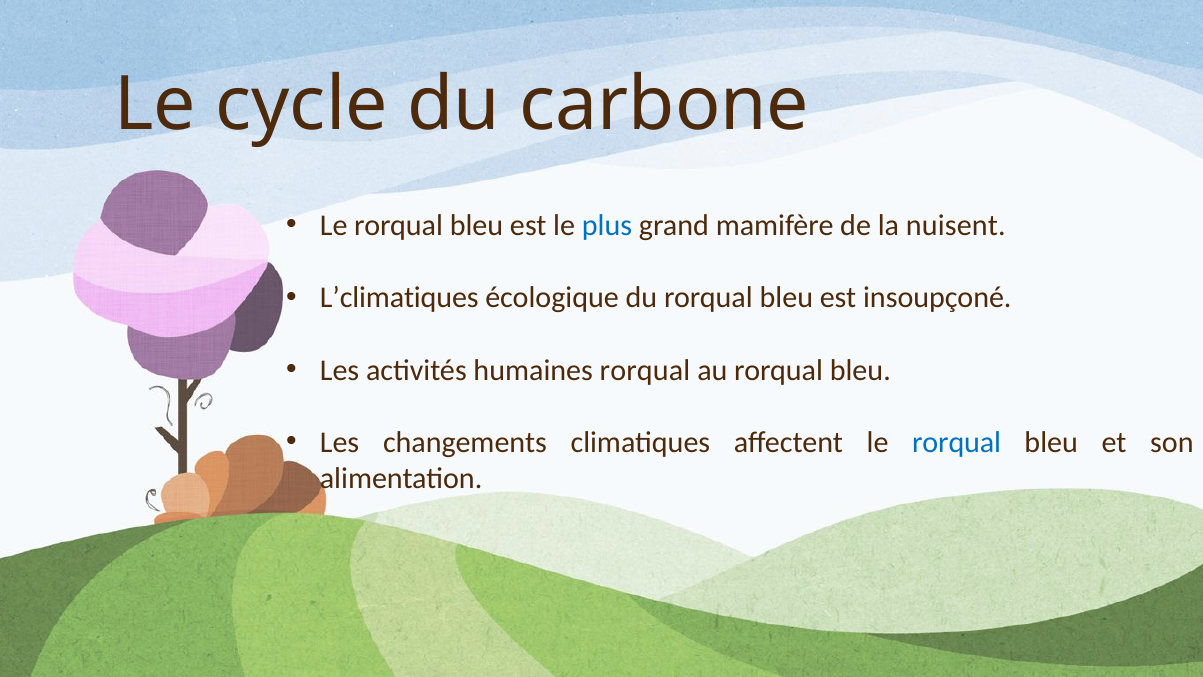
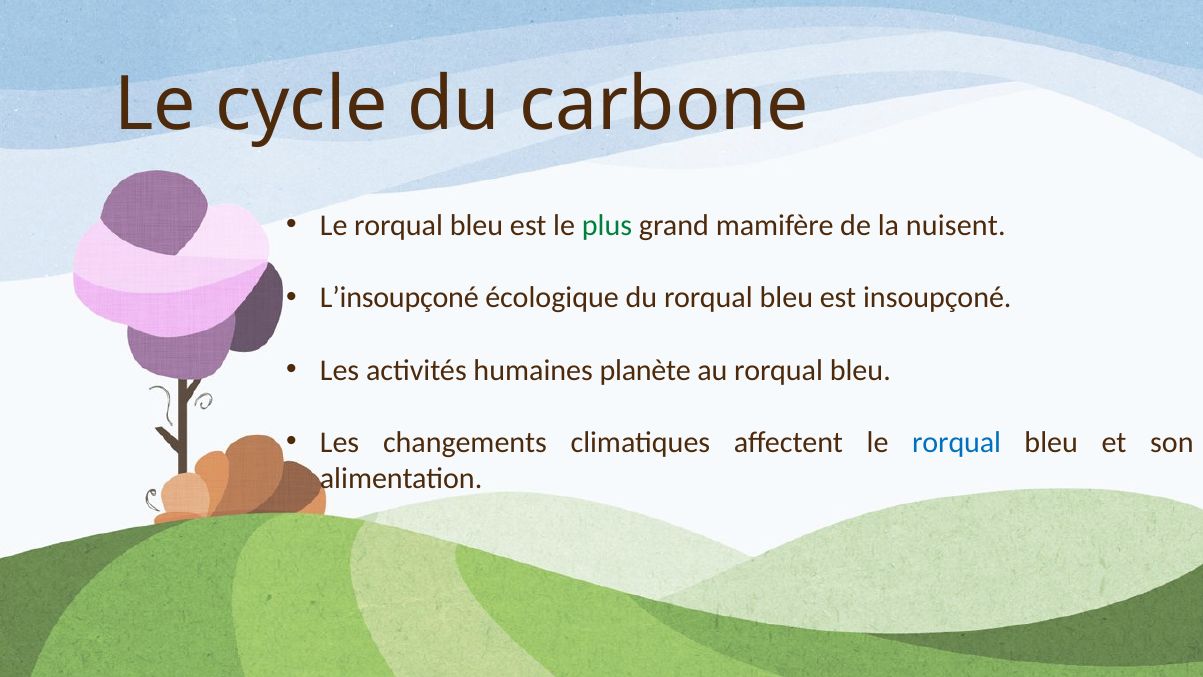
plus colour: blue -> green
L’climatiques: L’climatiques -> L’insoupçoné
humaines rorqual: rorqual -> planète
